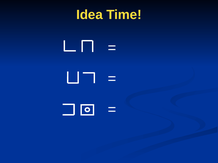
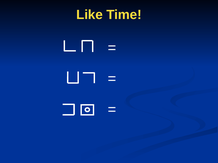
Idea: Idea -> Like
